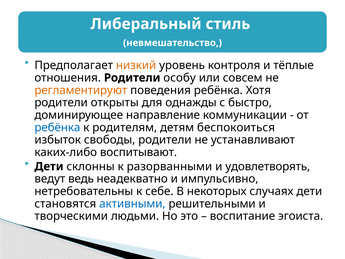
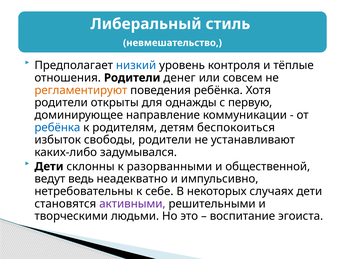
низкий colour: orange -> blue
особу: особу -> денег
быстро: быстро -> первую
воспитывают: воспитывают -> задумывался
удовлетворять: удовлетворять -> общественной
активными colour: blue -> purple
